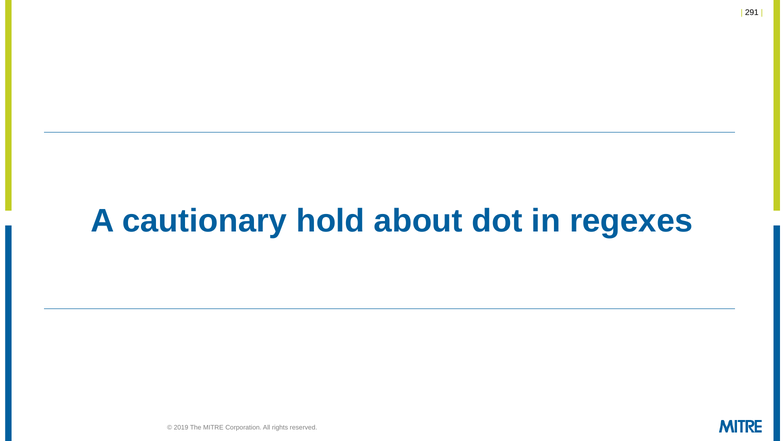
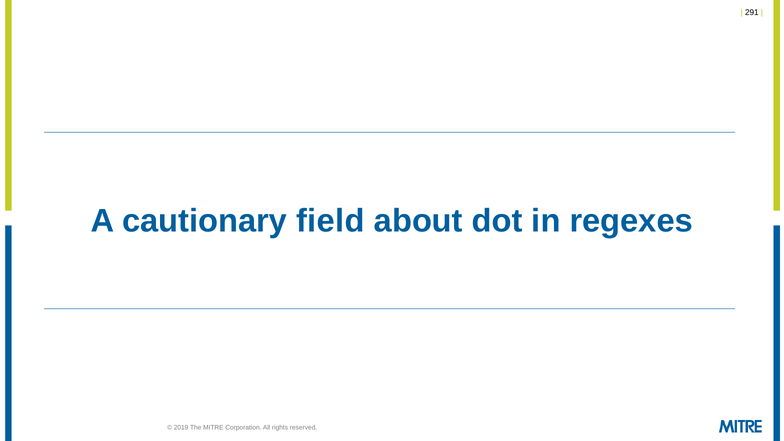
hold: hold -> field
